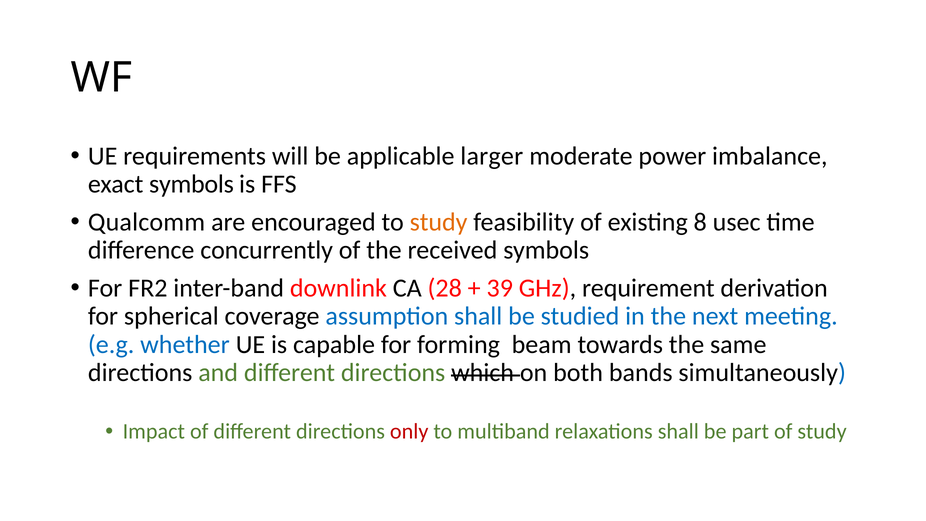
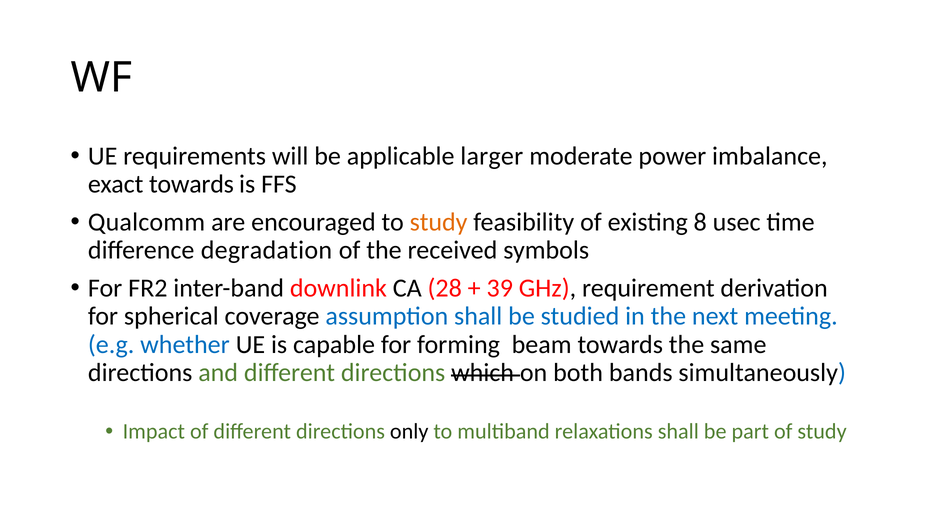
exact symbols: symbols -> towards
concurrently: concurrently -> degradation
only colour: red -> black
